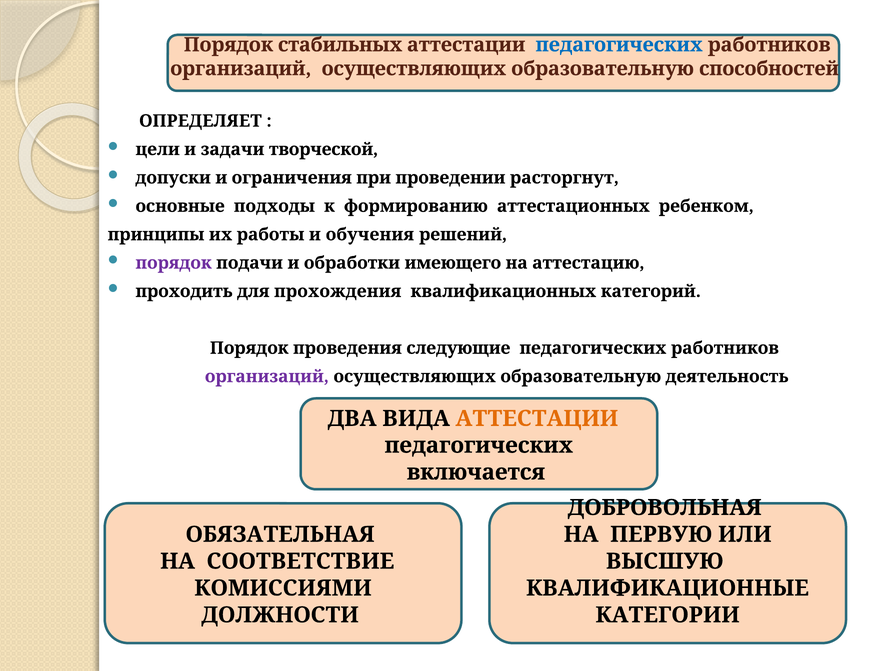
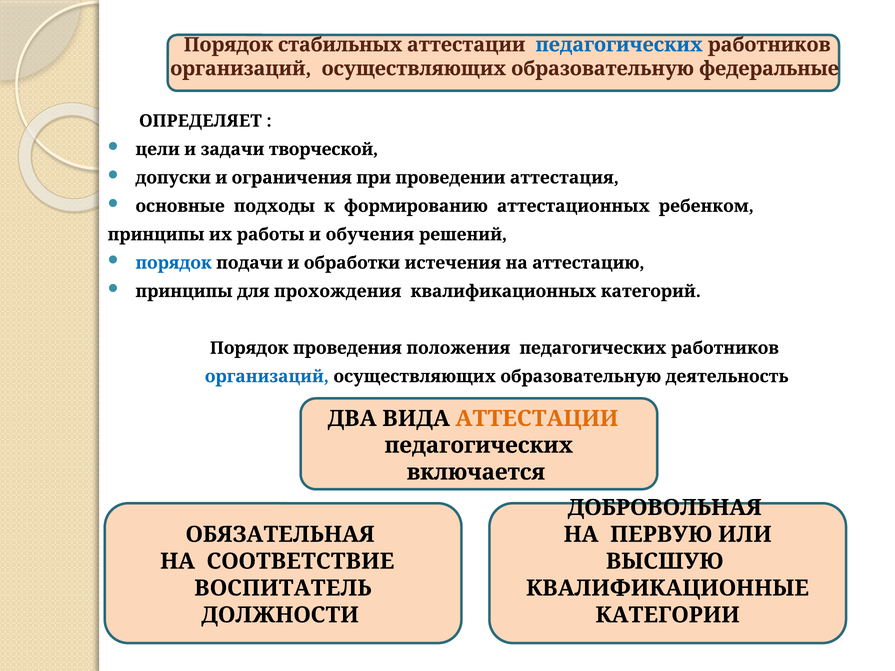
способностей: способностей -> федеральные
расторгнут: расторгнут -> аттестация
порядок at (174, 263) colour: purple -> blue
имеющего: имеющего -> истечения
проходить at (184, 291): проходить -> принципы
следующие: следующие -> положения
организаций at (267, 377) colour: purple -> blue
КОМИССИЯМИ: КОМИССИЯМИ -> ВОСПИТАТЕЛЬ
